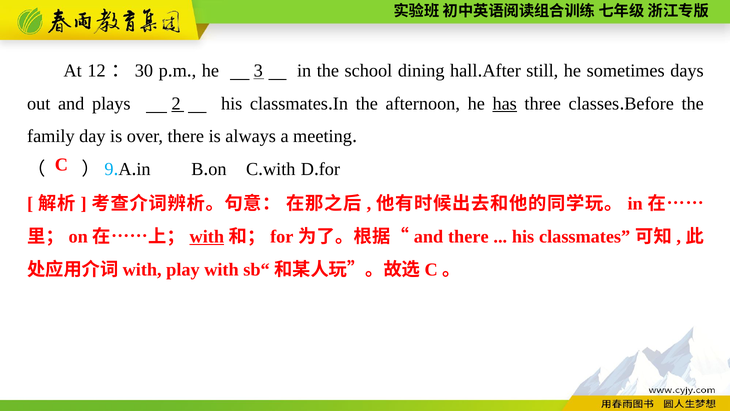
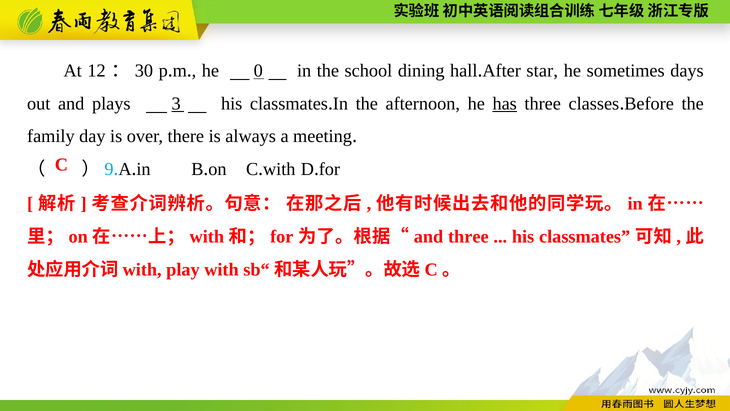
3: 3 -> 0
still: still -> star
2: 2 -> 3
with at (207, 237) underline: present -> none
and there: there -> three
